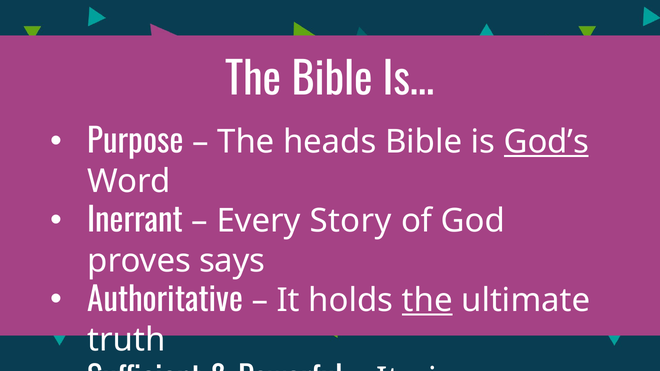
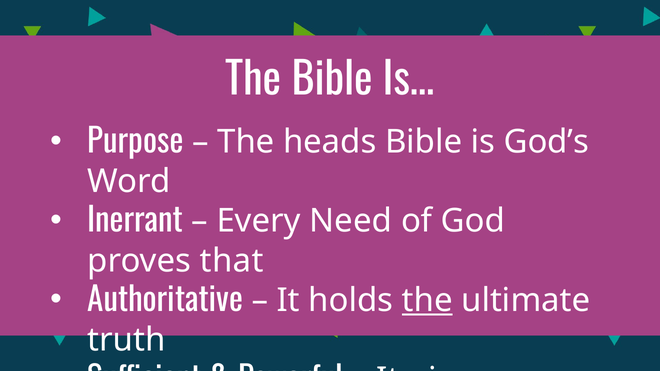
God’s underline: present -> none
Every Story: Story -> Need
says: says -> that
